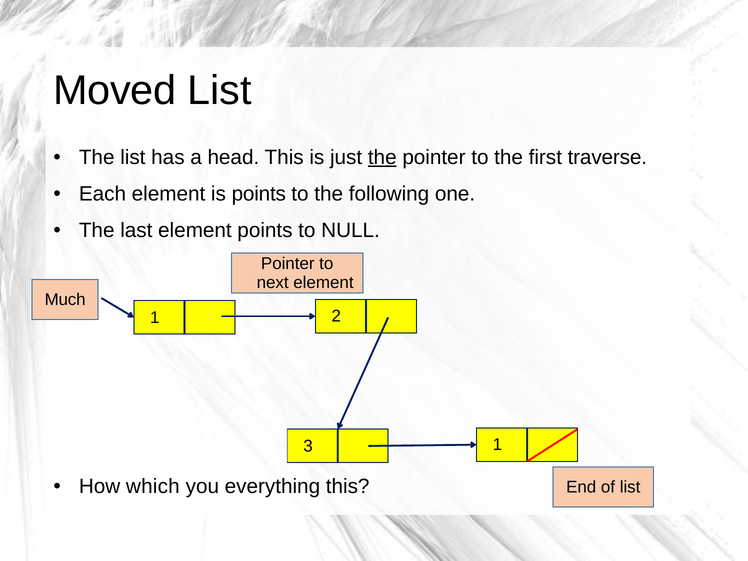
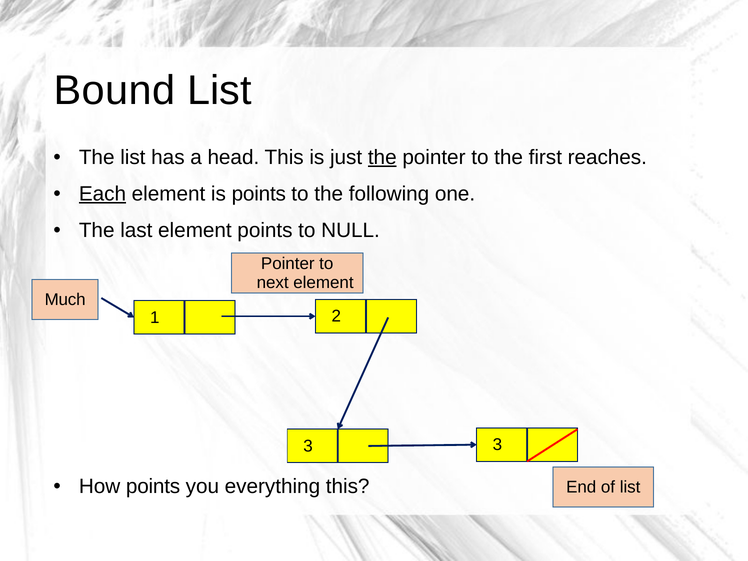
Moved: Moved -> Bound
traverse: traverse -> reaches
Each underline: none -> present
3 1: 1 -> 3
How which: which -> points
